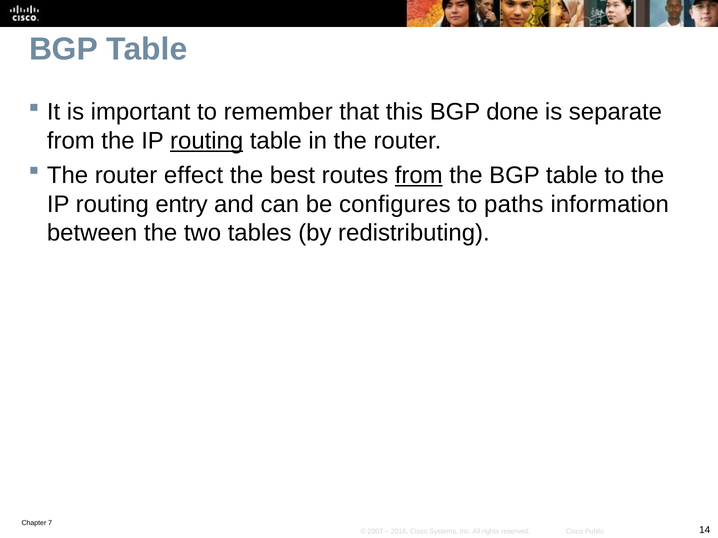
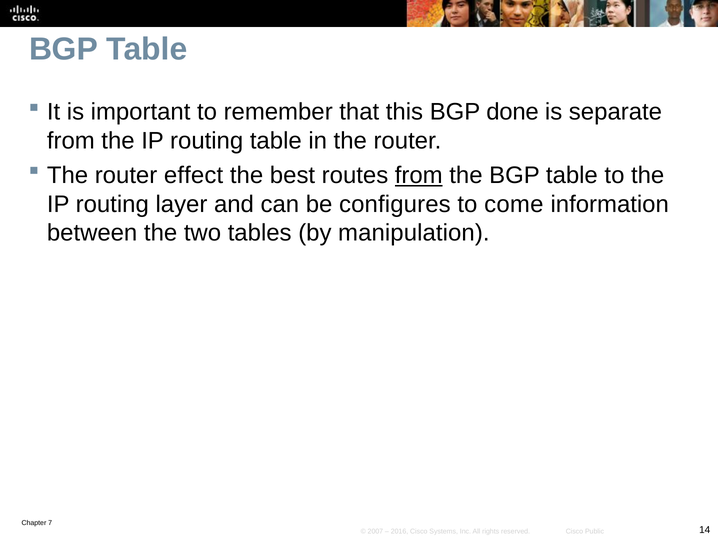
routing at (207, 141) underline: present -> none
entry: entry -> layer
paths: paths -> come
redistributing: redistributing -> manipulation
